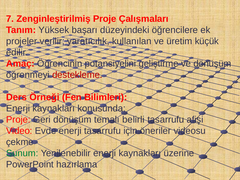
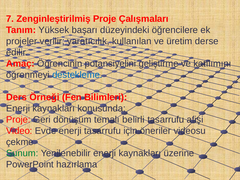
küçük: küçük -> derse
ve dönüşüm: dönüşüm -> katılımını
destekleme colour: red -> blue
